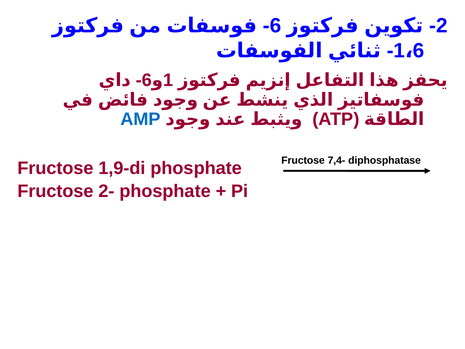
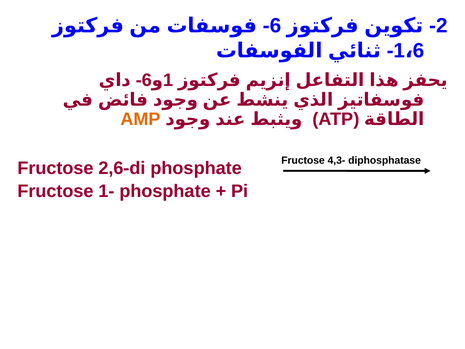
AMP colour: blue -> orange
7,4-: 7,4- -> 4,3-
1,9-di: 1,9-di -> 2,6-di
2-: 2- -> 1-
